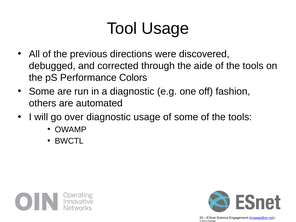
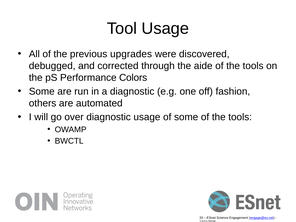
directions: directions -> upgrades
